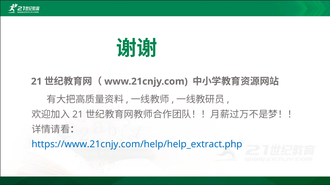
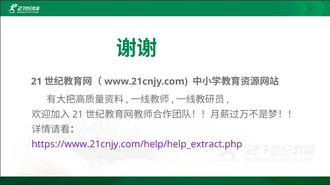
https://www.21cnjy.com/help/help_extract.php colour: blue -> purple
